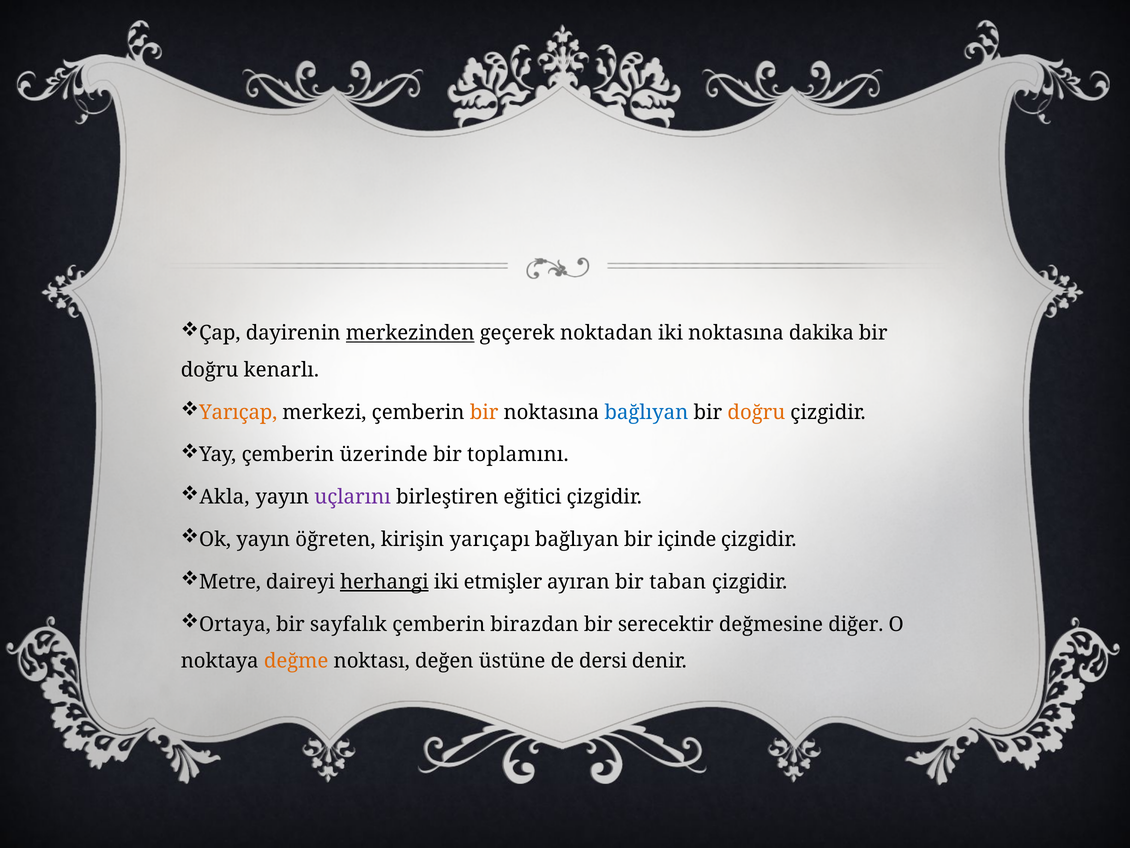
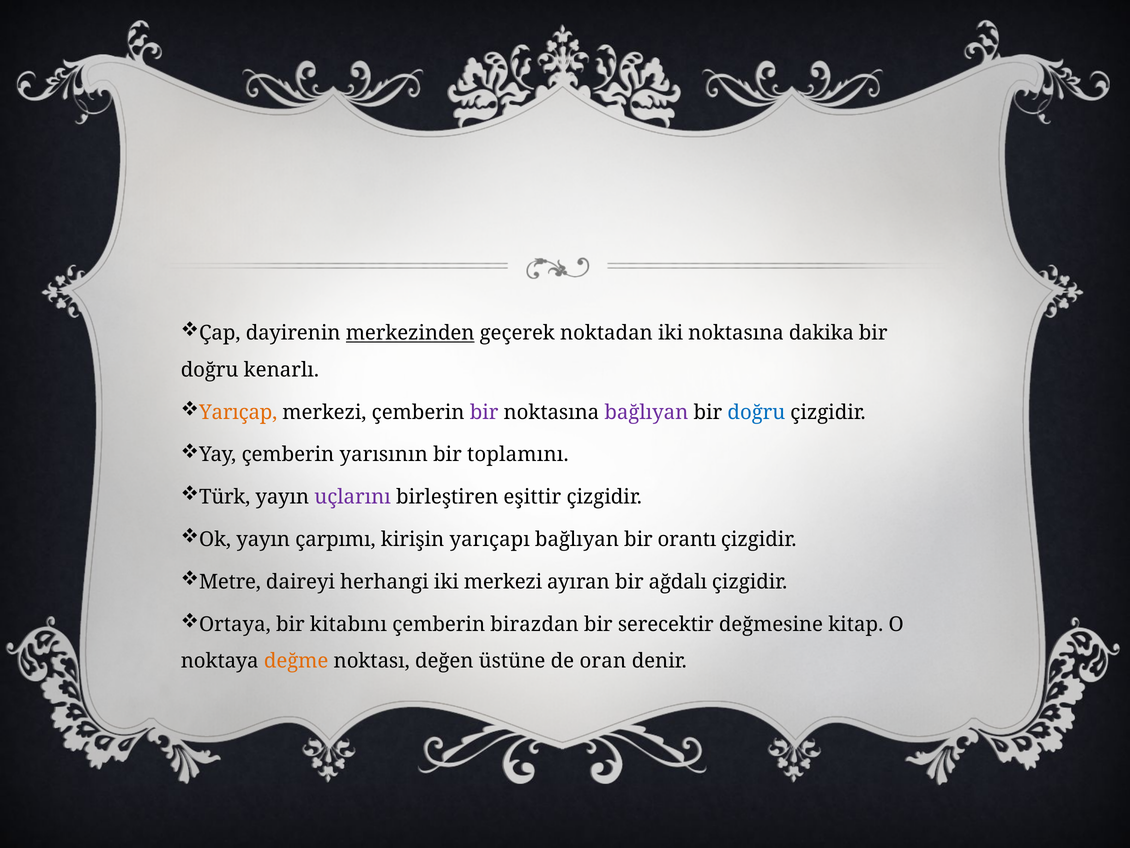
bir at (484, 412) colour: orange -> purple
bağlıyan at (646, 412) colour: blue -> purple
doğru at (756, 412) colour: orange -> blue
üzerinde: üzerinde -> yarısının
Akla: Akla -> Türk
eğitici: eğitici -> eşittir
öğreten: öğreten -> çarpımı
içinde: içinde -> orantı
herhangi underline: present -> none
iki etmişler: etmişler -> merkezi
taban: taban -> ağdalı
sayfalık: sayfalık -> kitabını
diğer: diğer -> kitap
dersi: dersi -> oran
